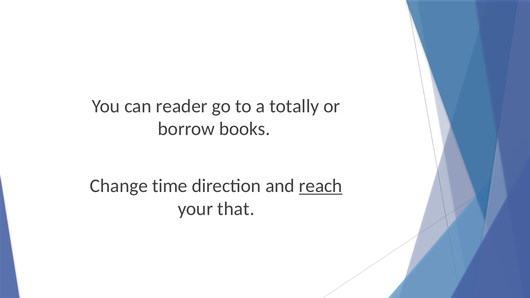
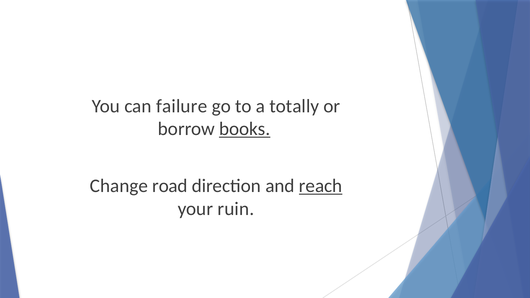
reader: reader -> failure
books underline: none -> present
time: time -> road
that: that -> ruin
